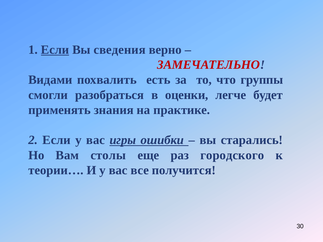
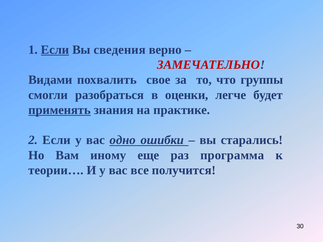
есть: есть -> свое
применять underline: none -> present
игры: игры -> одно
столы: столы -> иному
городского: городского -> программа
